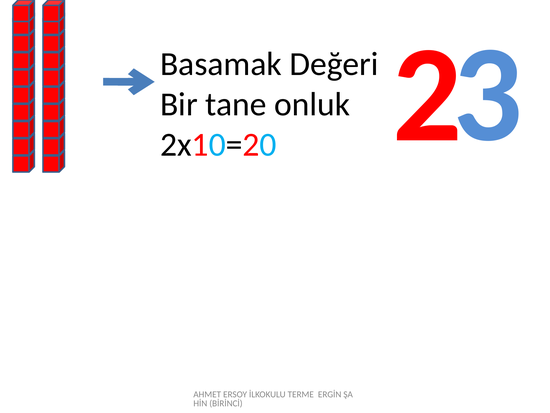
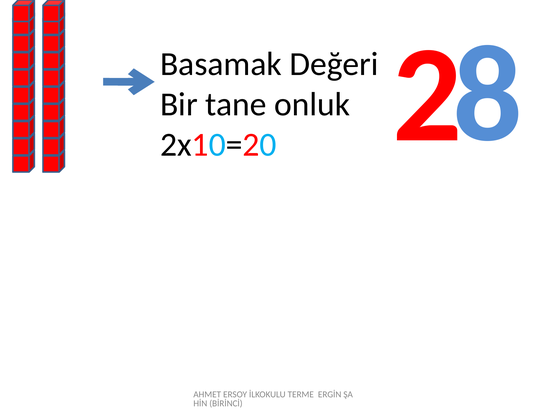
3: 3 -> 8
